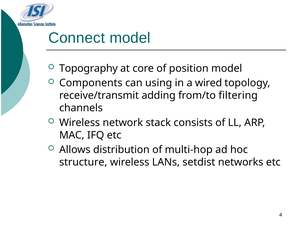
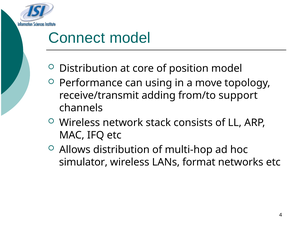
Topography at (88, 68): Topography -> Distribution
Components: Components -> Performance
wired: wired -> move
filtering: filtering -> support
structure: structure -> simulator
setdist: setdist -> format
